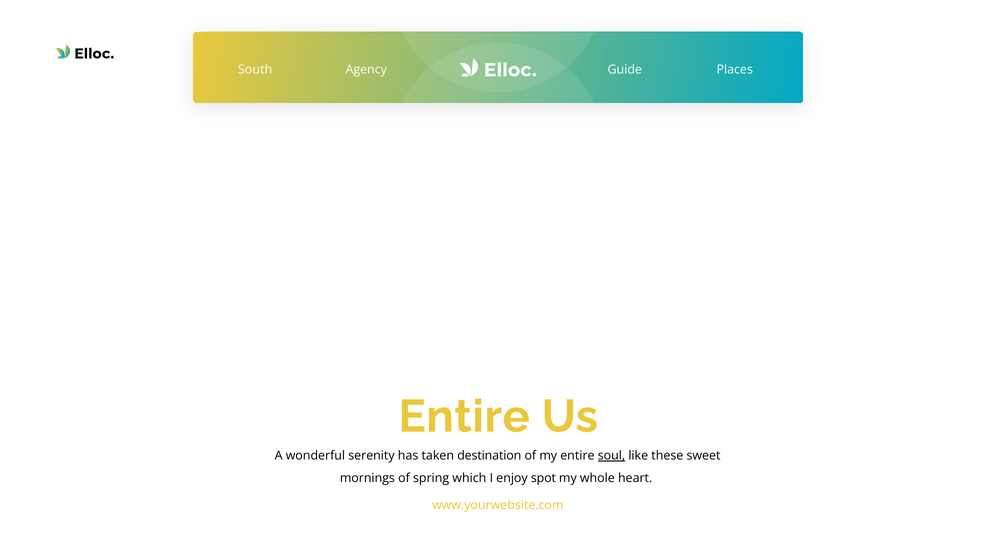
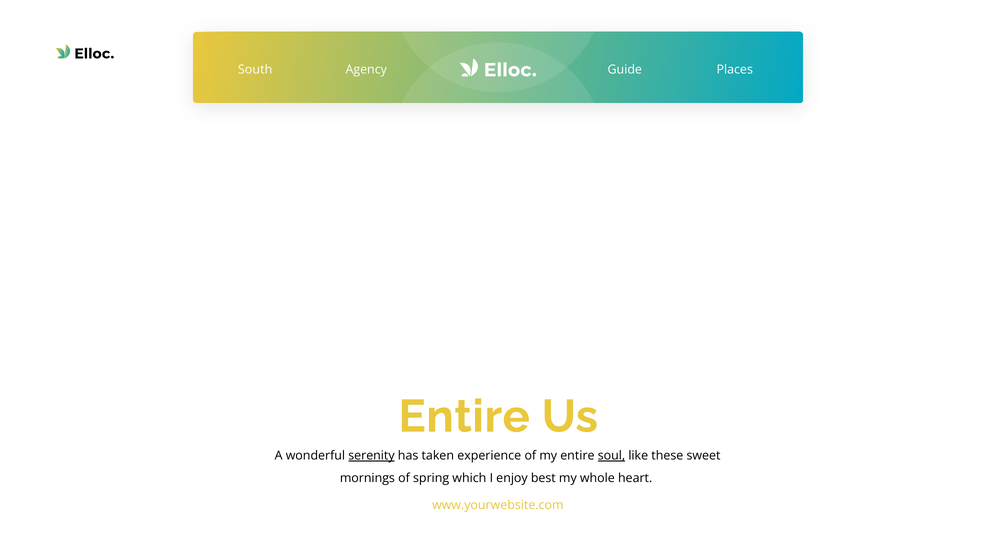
serenity underline: none -> present
destination: destination -> experience
spot: spot -> best
